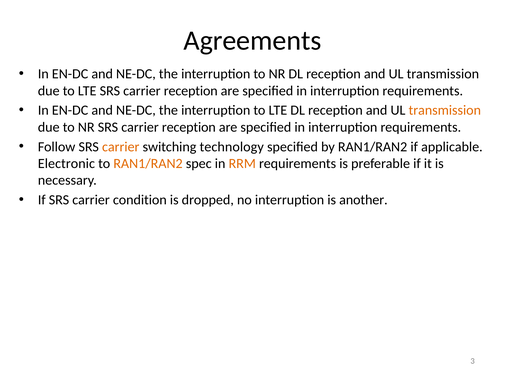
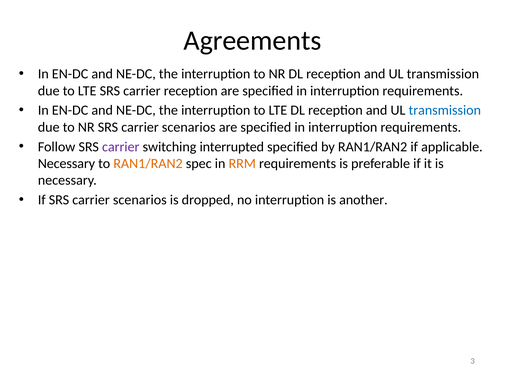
transmission at (445, 111) colour: orange -> blue
NR SRS carrier reception: reception -> scenarios
carrier at (121, 147) colour: orange -> purple
technology: technology -> interrupted
Electronic at (66, 164): Electronic -> Necessary
If SRS carrier condition: condition -> scenarios
